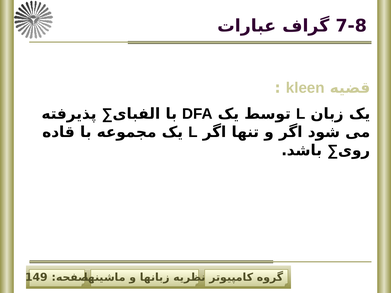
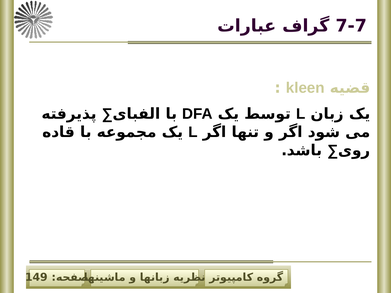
7-8: 7-8 -> 7-7
